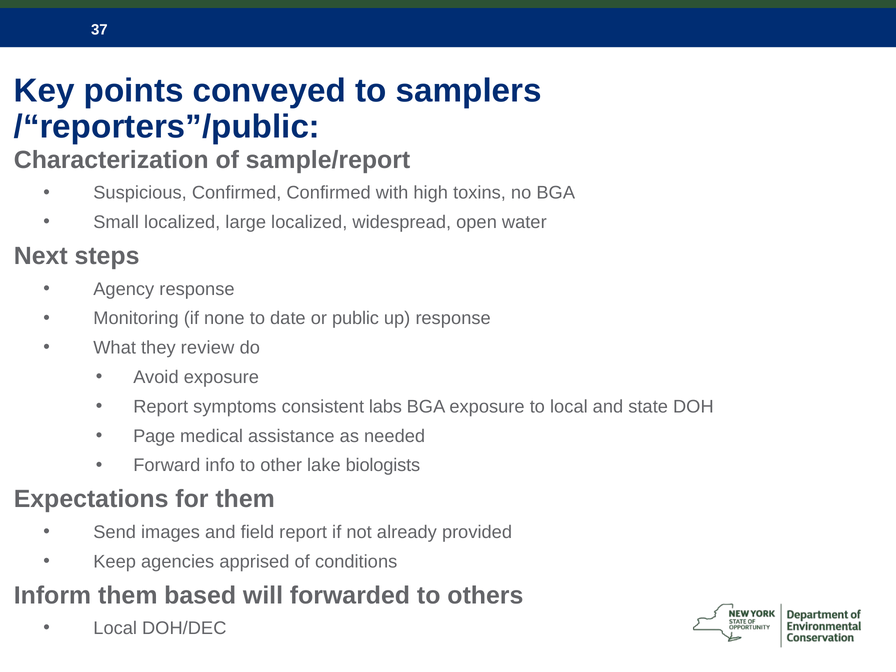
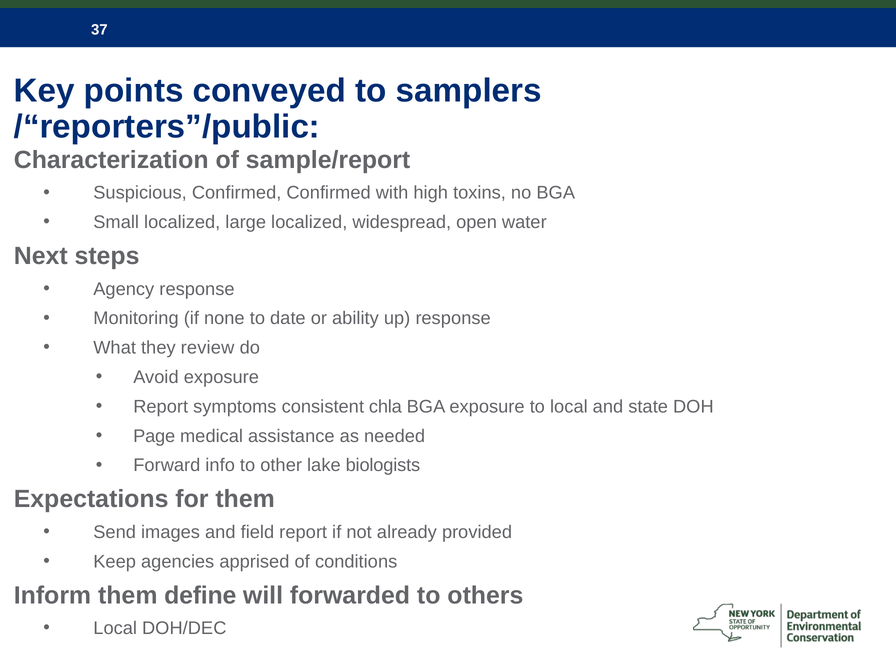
public: public -> ability
labs: labs -> chla
based: based -> define
